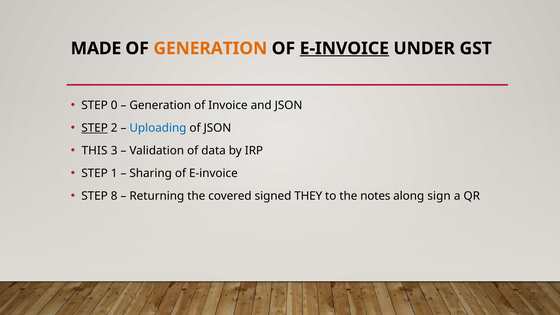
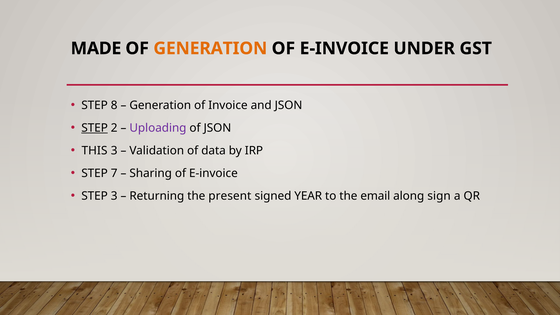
E-INVOICE at (344, 48) underline: present -> none
0: 0 -> 8
Uploading colour: blue -> purple
1: 1 -> 7
STEP 8: 8 -> 3
covered: covered -> present
THEY: THEY -> YEAR
notes: notes -> email
